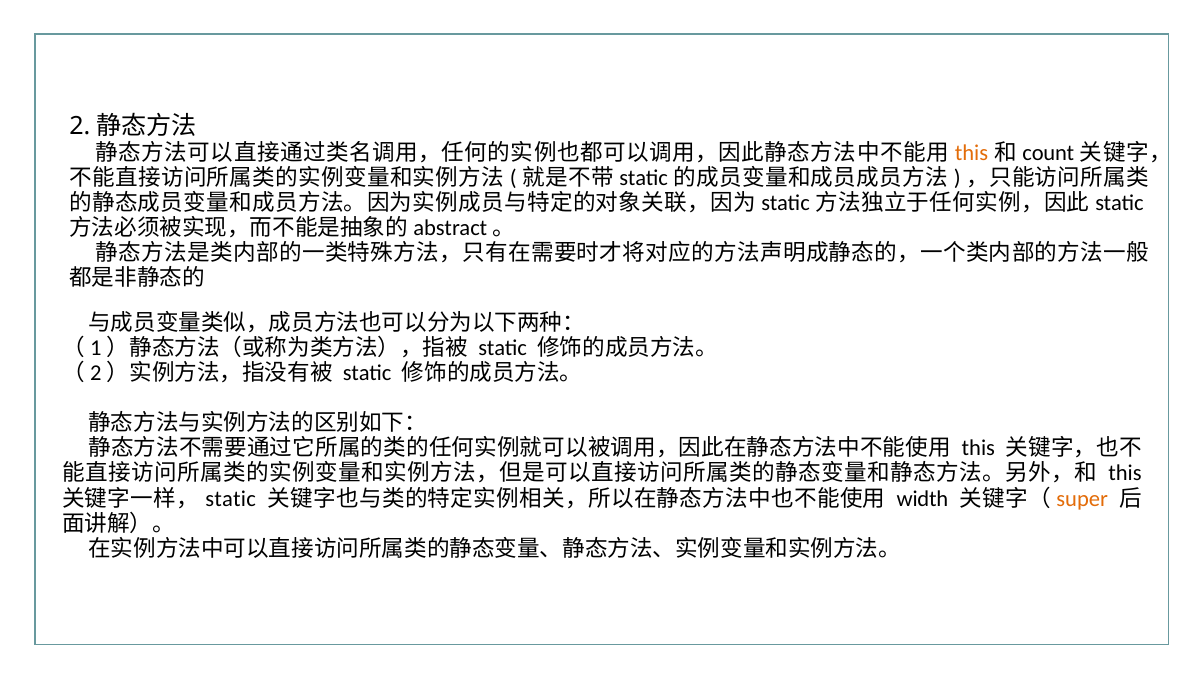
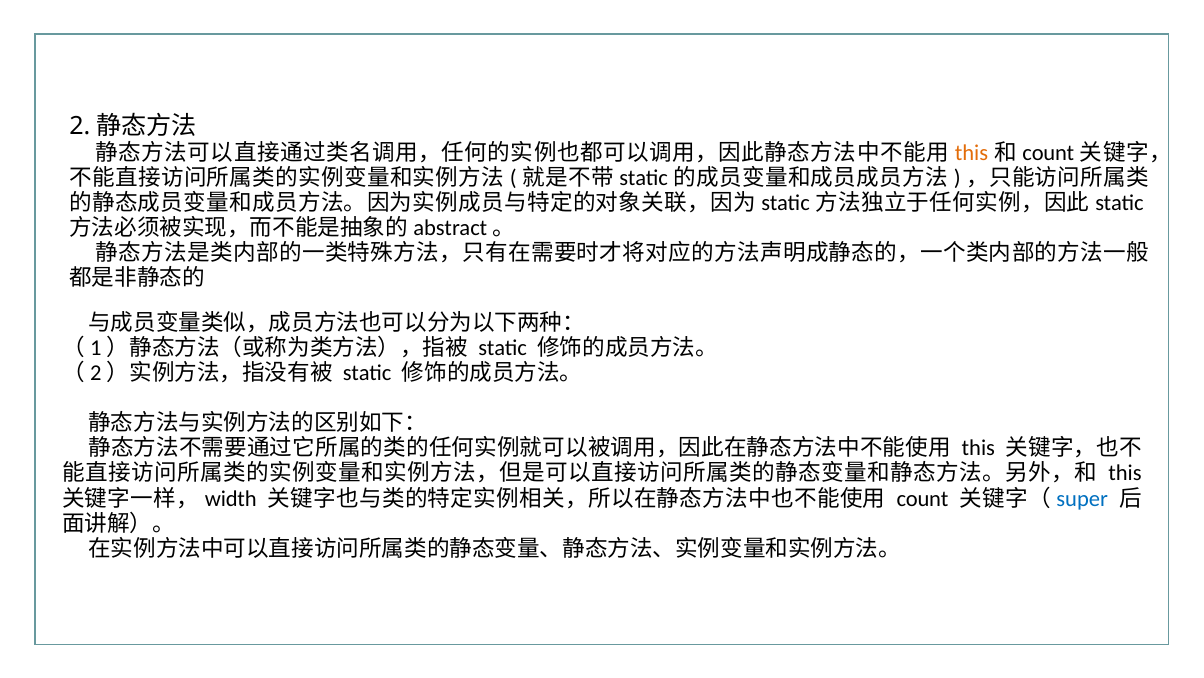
static at (231, 498): static -> width
width at (922, 498): width -> count
super colour: orange -> blue
